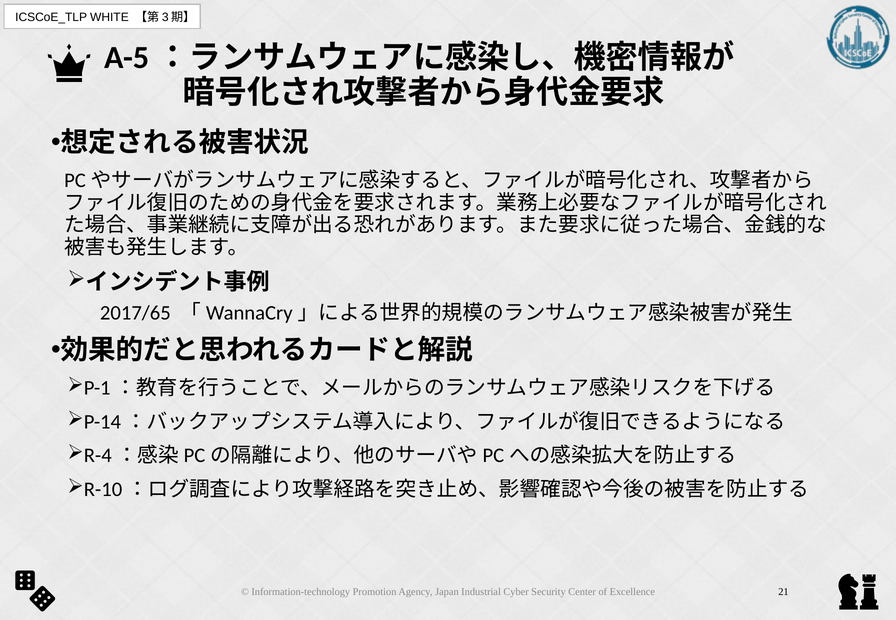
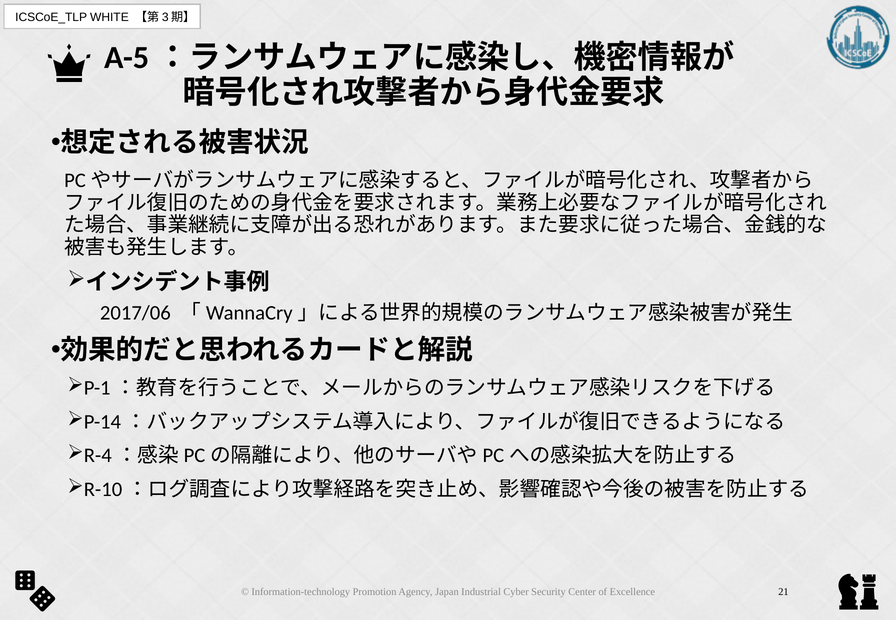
2017/65: 2017/65 -> 2017/06
